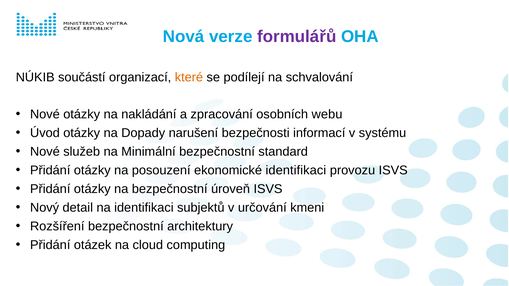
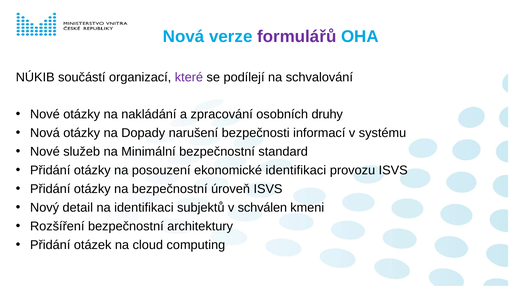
které colour: orange -> purple
webu: webu -> druhy
Úvod at (45, 133): Úvod -> Nová
určování: určování -> schválen
